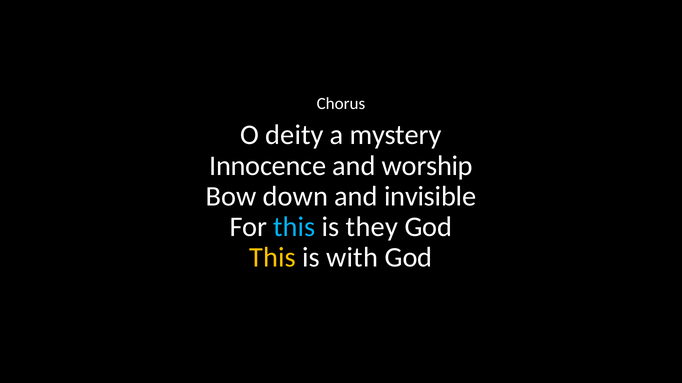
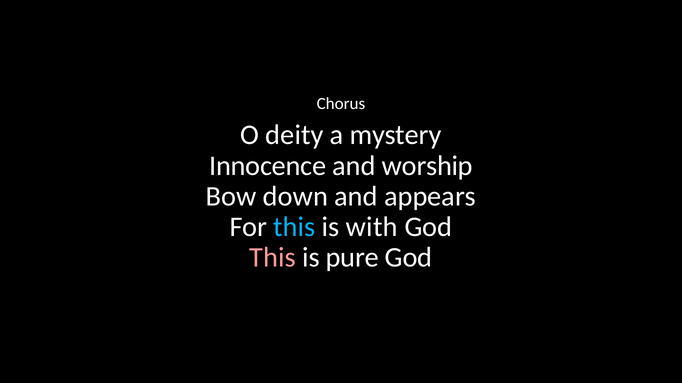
invisible: invisible -> appears
they: they -> with
This at (272, 258) colour: yellow -> pink
with: with -> pure
